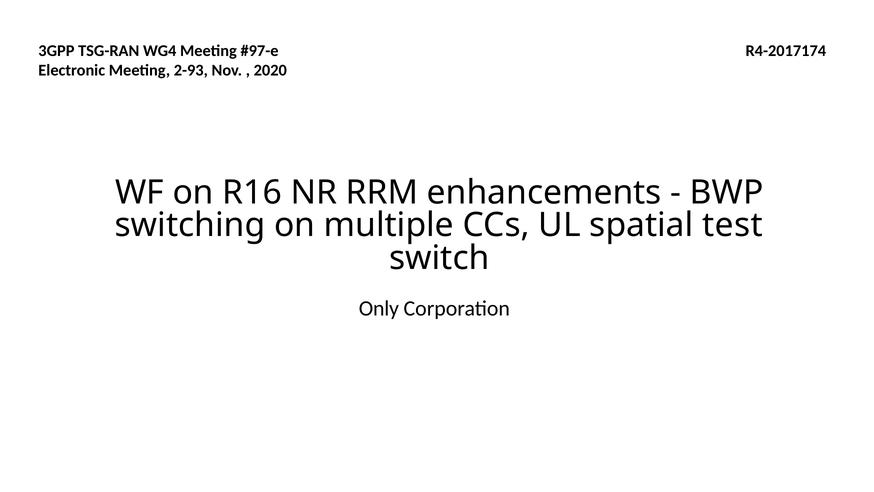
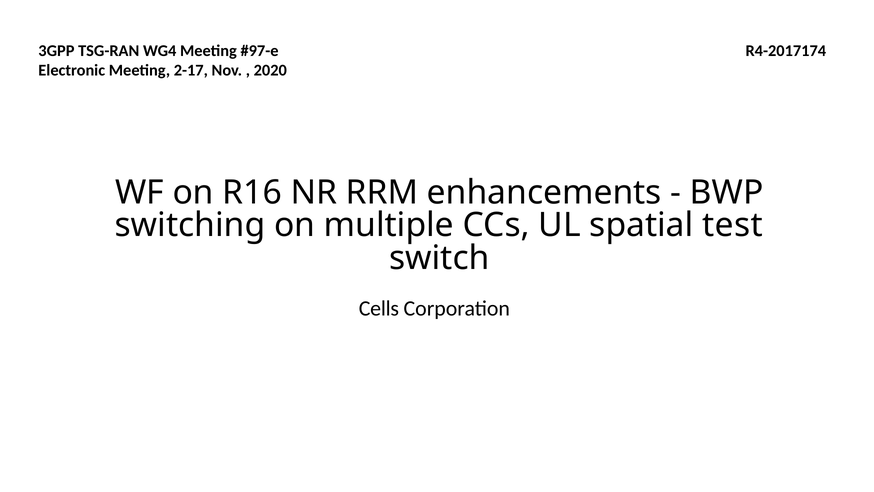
2-93: 2-93 -> 2-17
Only: Only -> Cells
